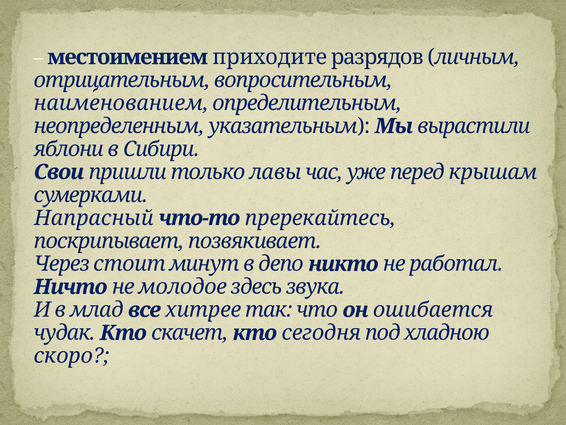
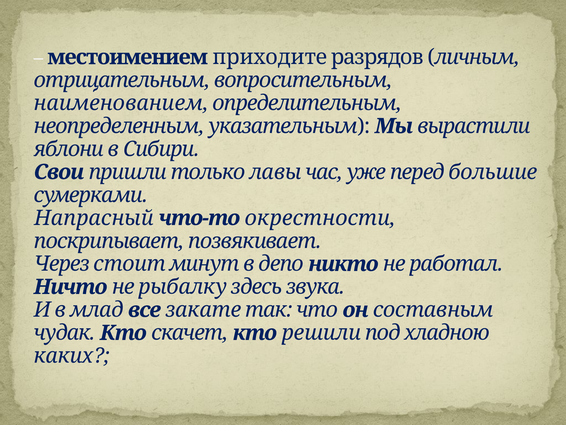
крышам: крышам -> большие
пререкайтесь: пререкайтесь -> окрестности
молодое: молодое -> рыбалку
хитрее: хитрее -> закате
ошибается: ошибается -> составным
сегодня: сегодня -> решили
скоро: скоро -> каких
